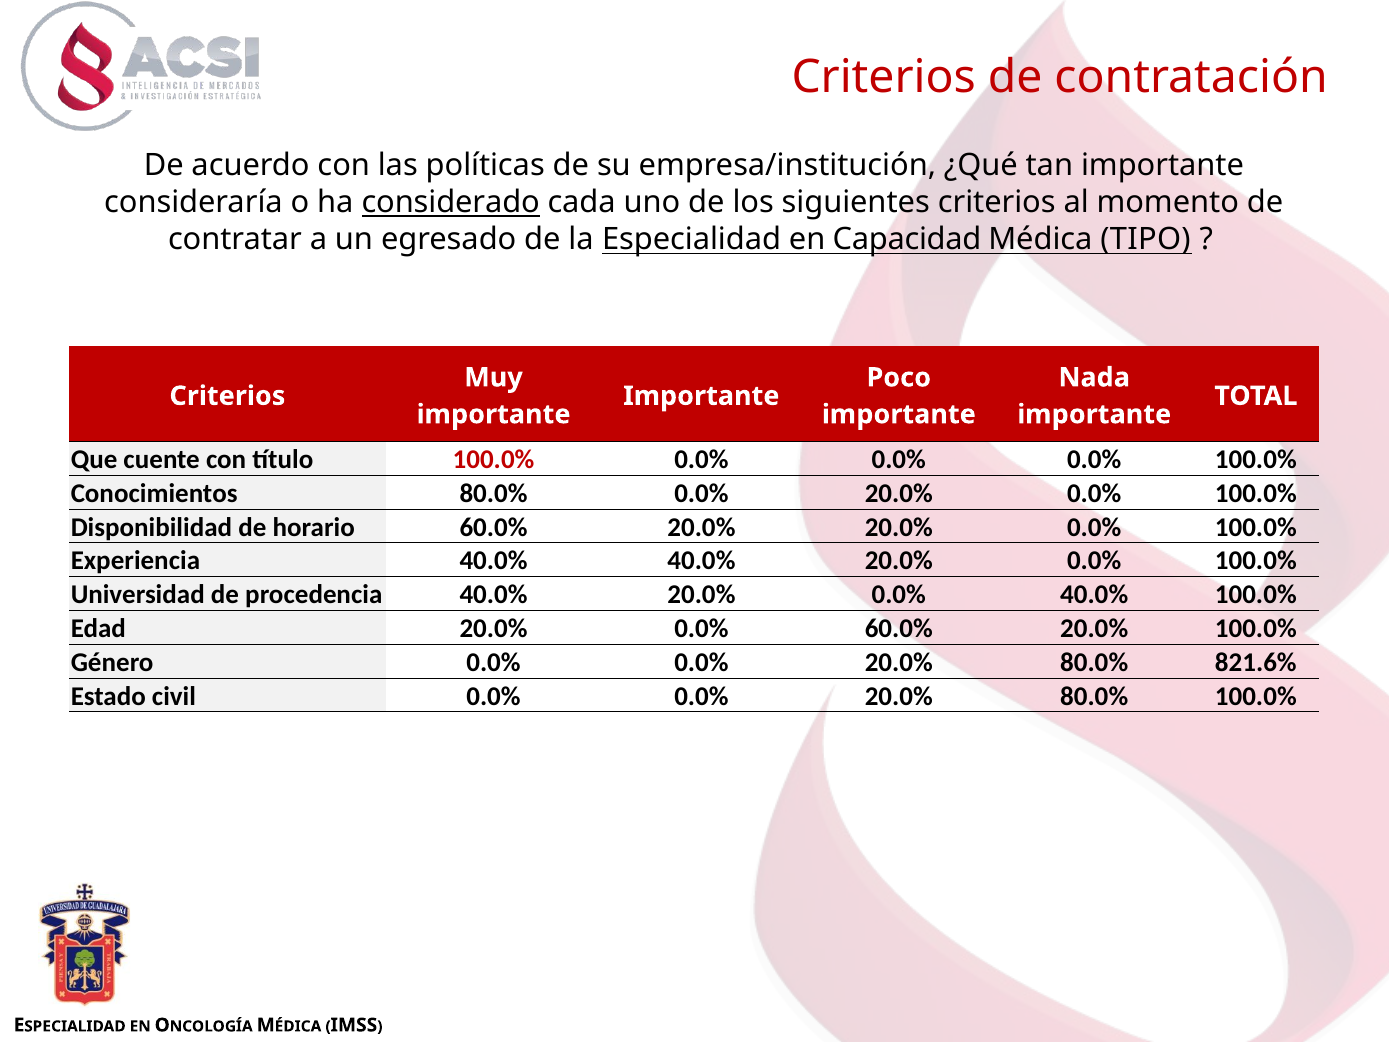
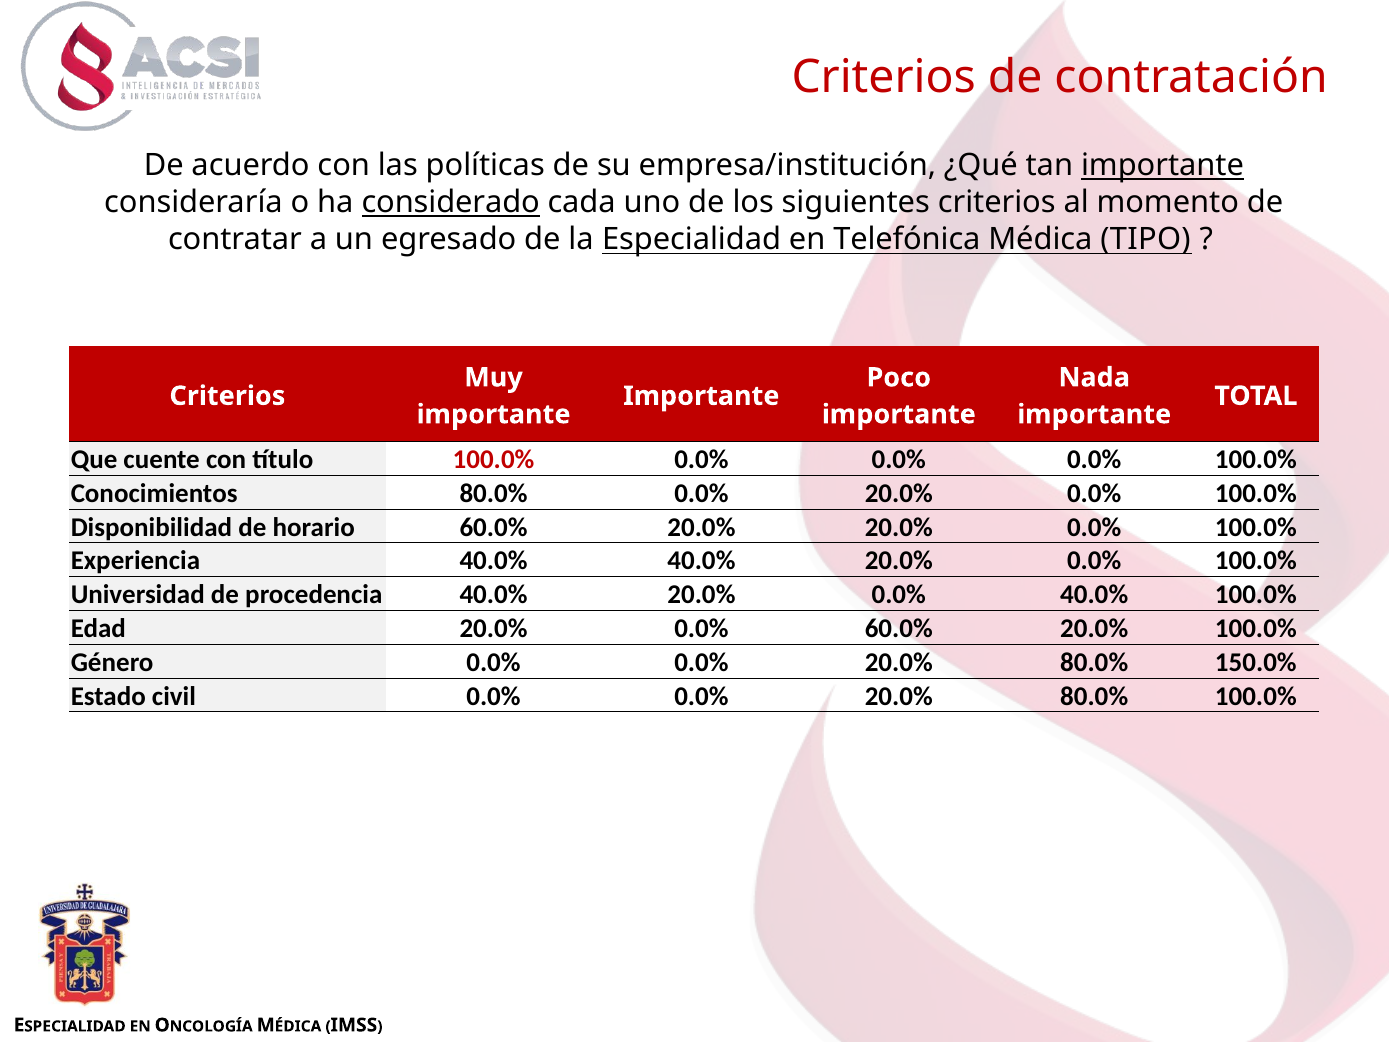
importante at (1163, 166) underline: none -> present
Capacidad: Capacidad -> Telefónica
821.6%: 821.6% -> 150.0%
